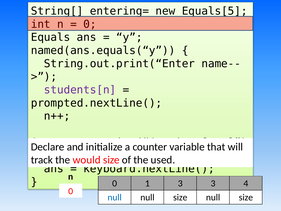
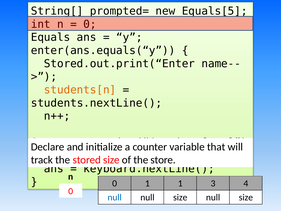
entering=: entering= -> prompted=
named(ans.equals(“y: named(ans.equals(“y -> enter(ans.equals(“y
String.out.print(“Enter: String.out.print(“Enter -> Stored.out.print(“Enter
students[n colour: purple -> orange
prompted.nextLine(: prompted.nextLine( -> students.nextLine(
would: would -> stored
used: used -> store
1 3: 3 -> 1
